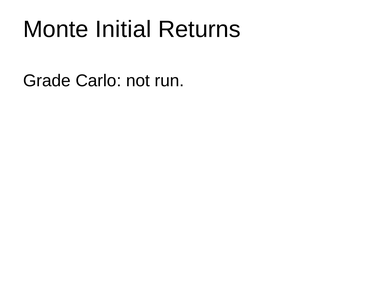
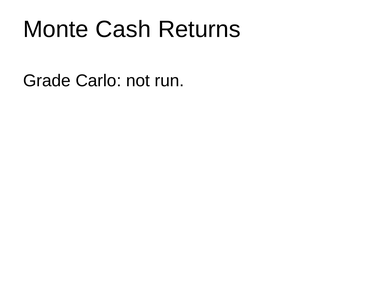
Initial: Initial -> Cash
